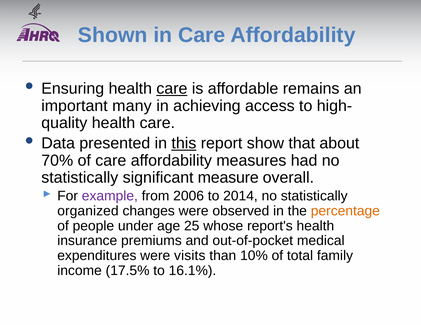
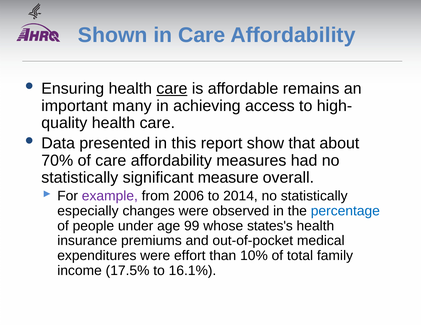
this underline: present -> none
organized: organized -> especially
percentage colour: orange -> blue
25: 25 -> 99
report's: report's -> states's
visits: visits -> effort
